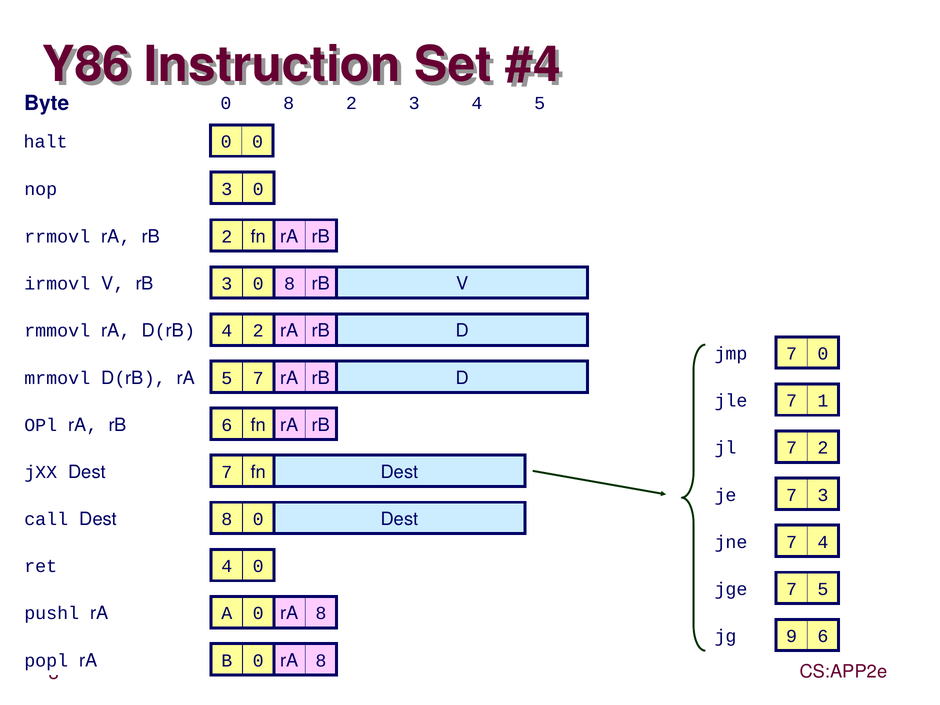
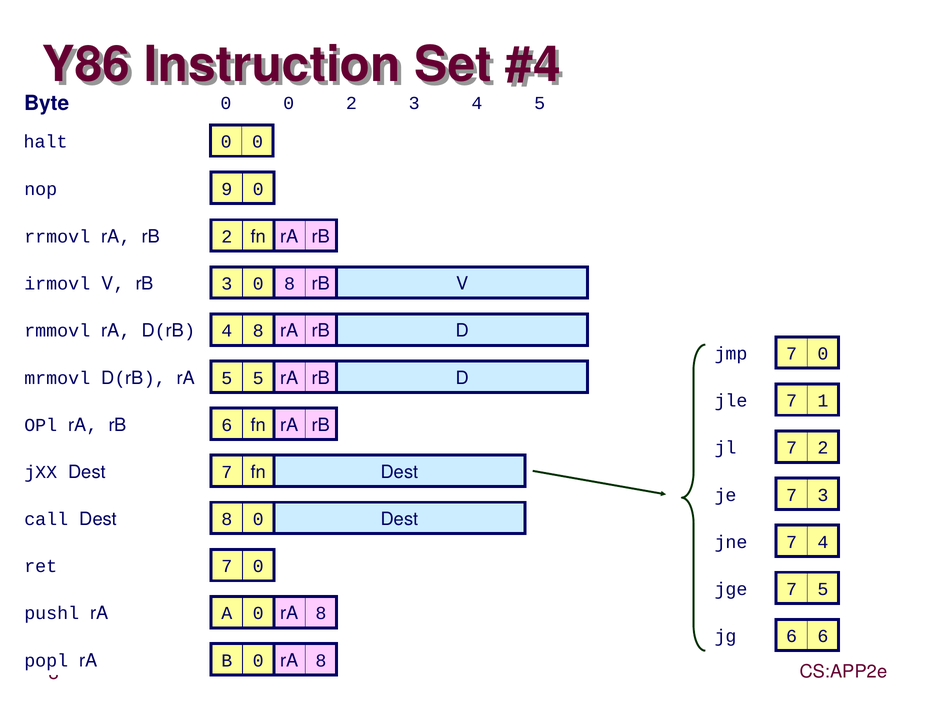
Byte 0 8: 8 -> 0
nop 3: 3 -> 9
4 2: 2 -> 8
5 7: 7 -> 5
ret 4: 4 -> 7
jg 9: 9 -> 6
